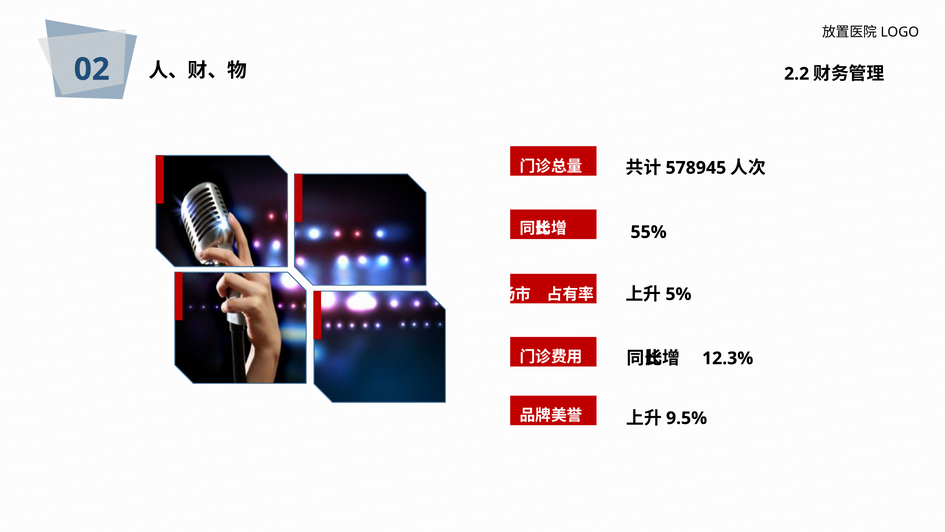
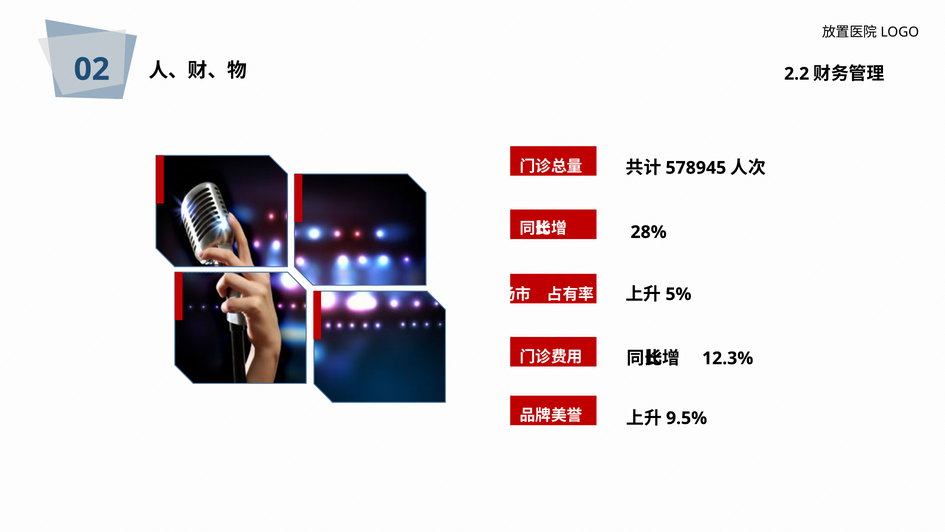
55%: 55% -> 28%
